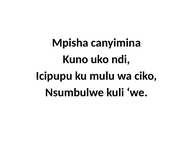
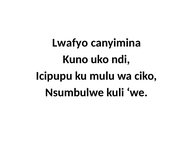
Mpisha: Mpisha -> Lwafyo
